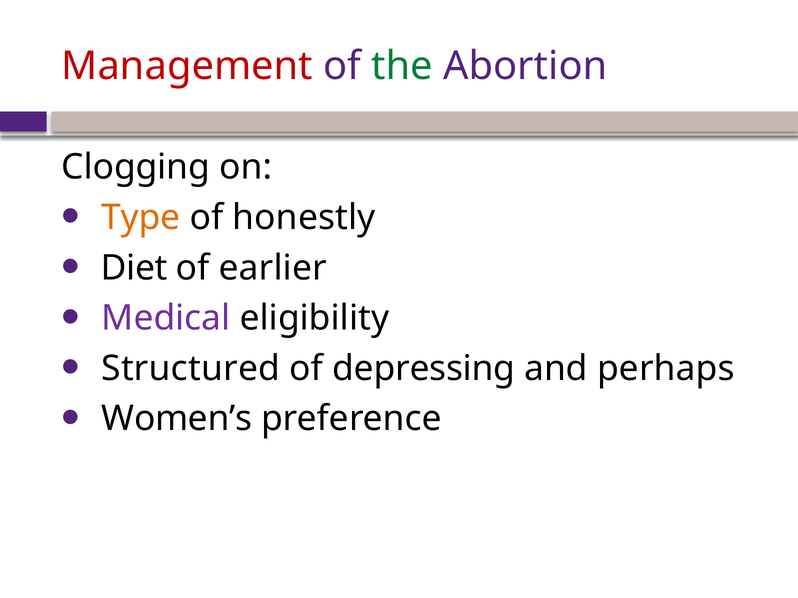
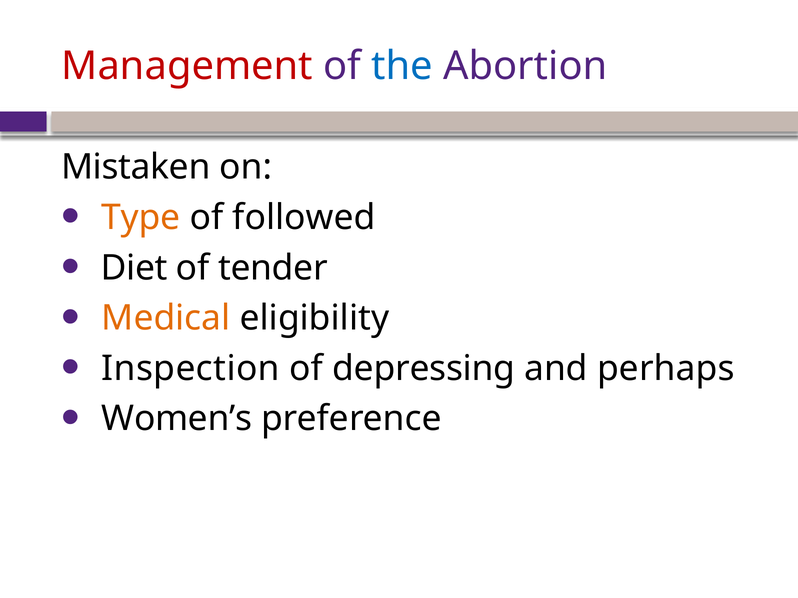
the colour: green -> blue
Clogging: Clogging -> Mistaken
honestly: honestly -> followed
earlier: earlier -> tender
Medical colour: purple -> orange
Structured: Structured -> Inspection
